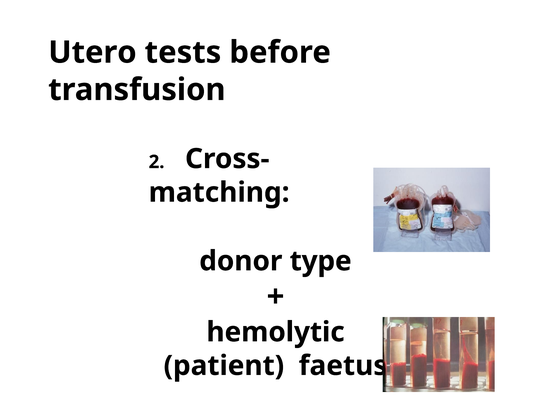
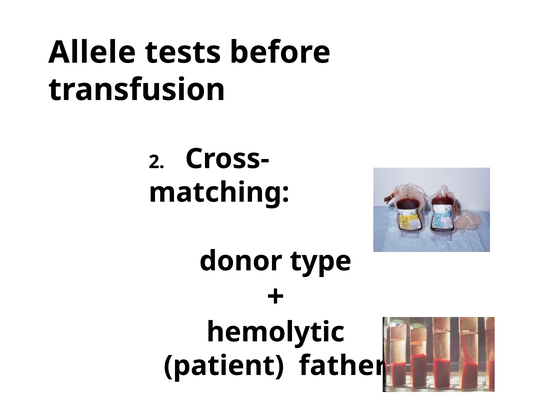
Utero: Utero -> Allele
faetus: faetus -> father
